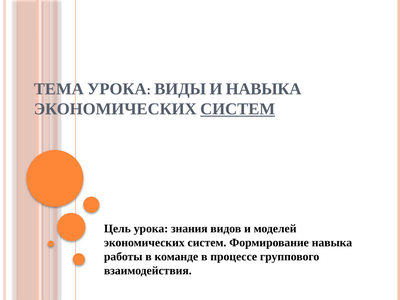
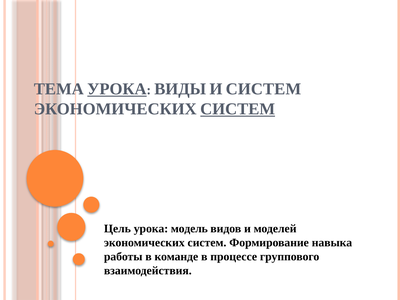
УРОКА at (117, 89) underline: none -> present
И НАВЫКА: НАВЫКА -> СИСТЕМ
знания: знания -> модель
